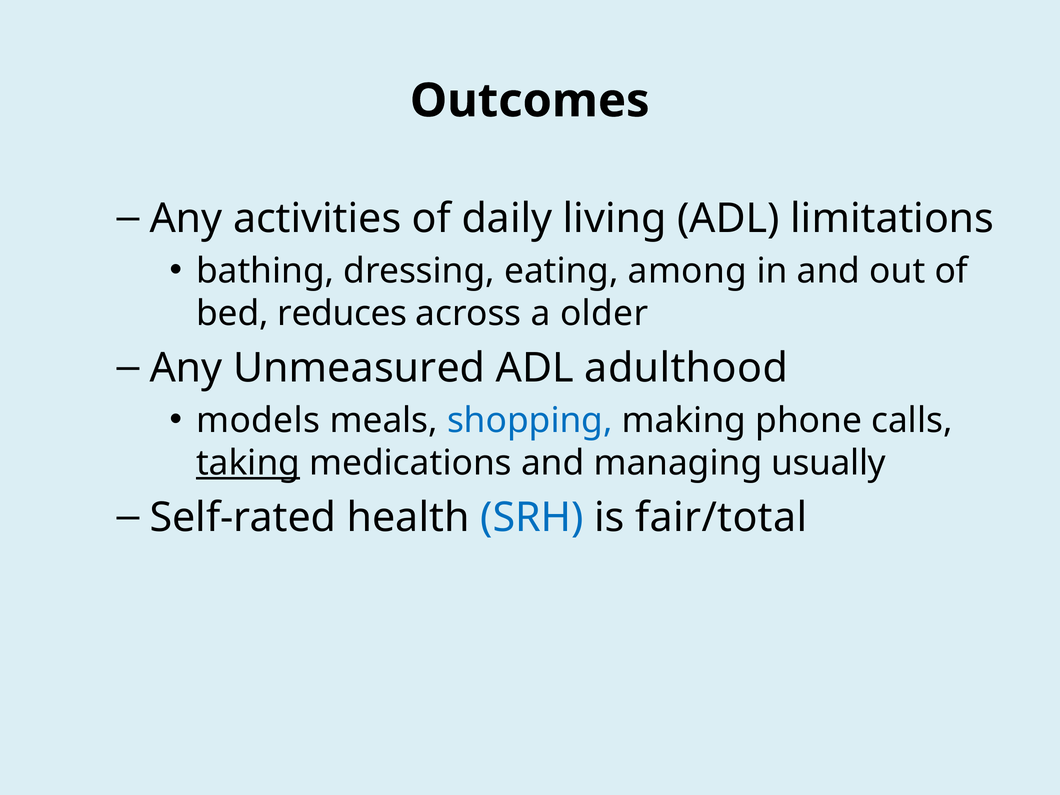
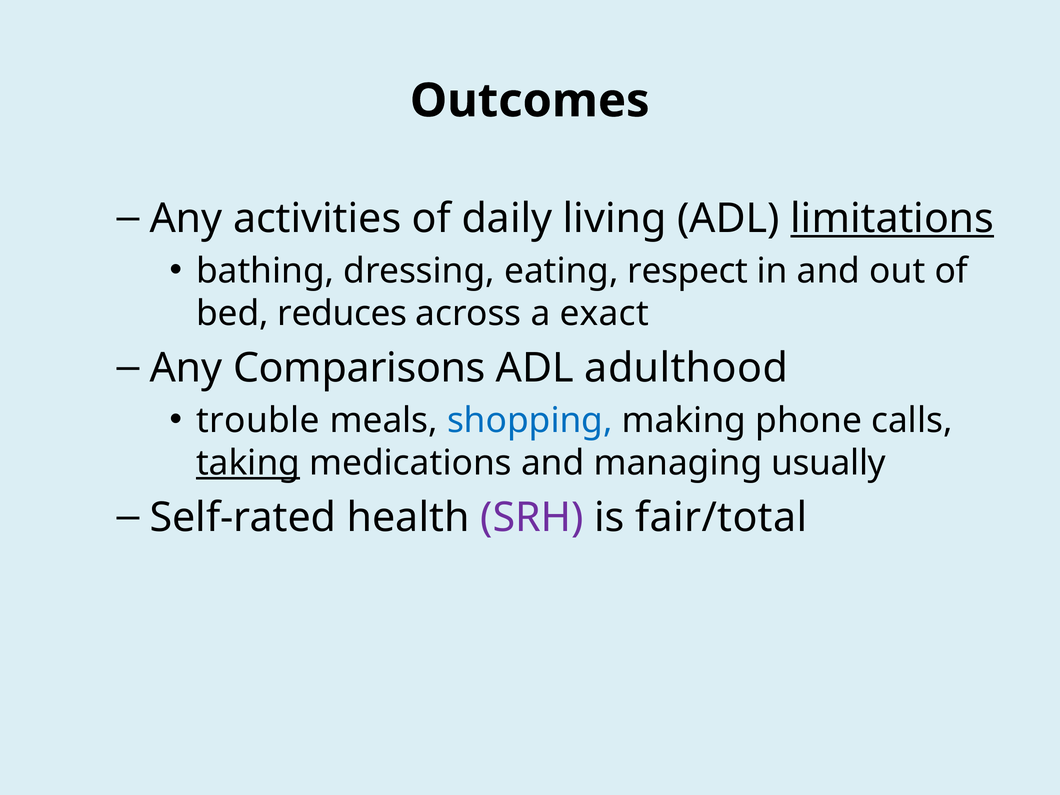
limitations underline: none -> present
among: among -> respect
older: older -> exact
Unmeasured: Unmeasured -> Comparisons
models: models -> trouble
SRH colour: blue -> purple
